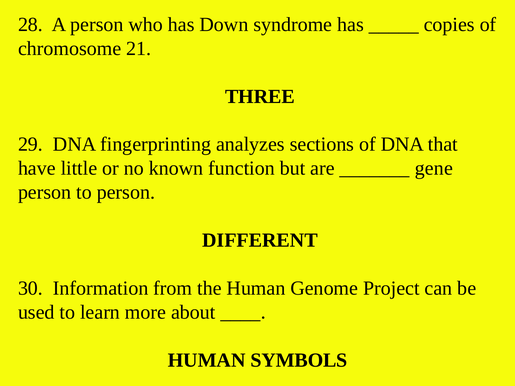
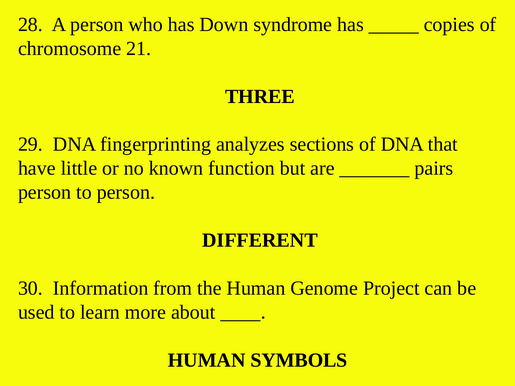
gene: gene -> pairs
